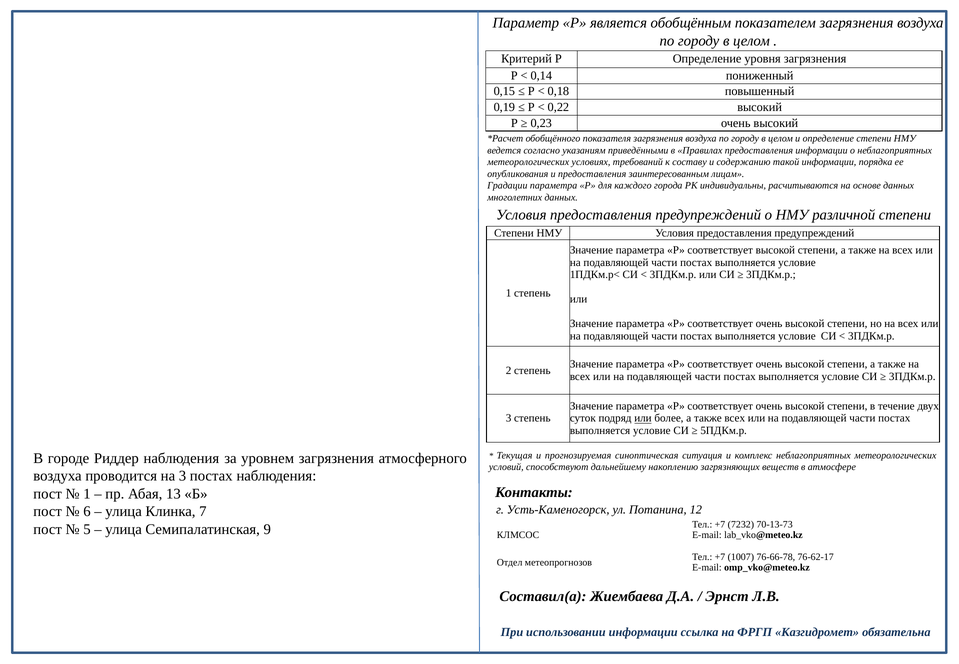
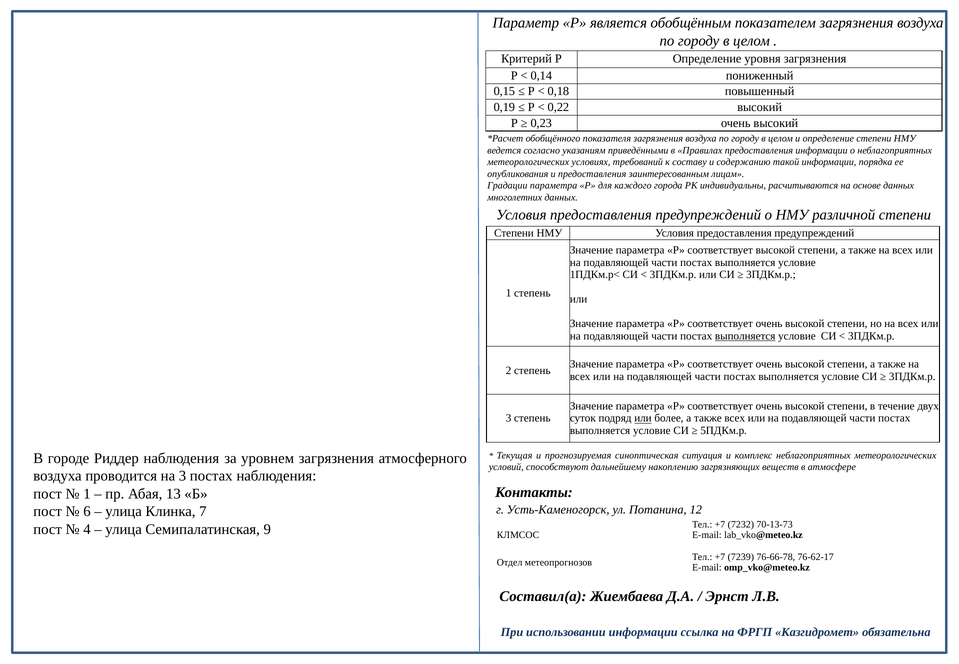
выполняется at (745, 336) underline: none -> present
5: 5 -> 4
1007: 1007 -> 7239
